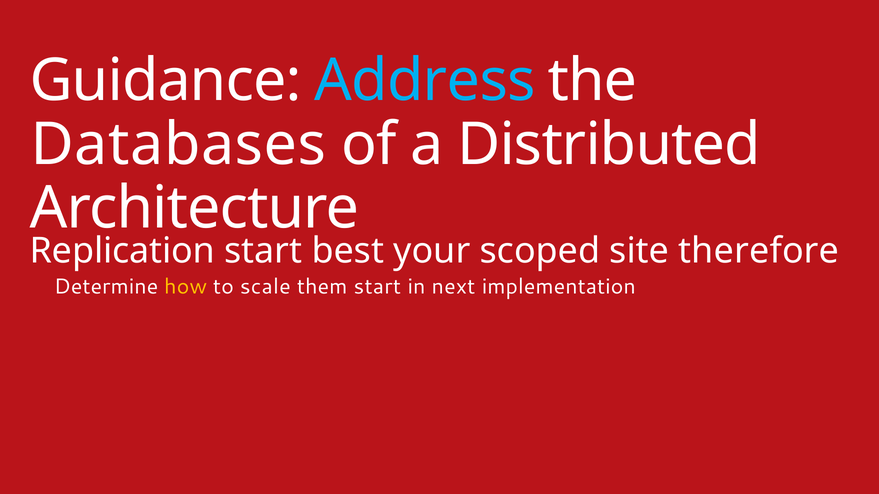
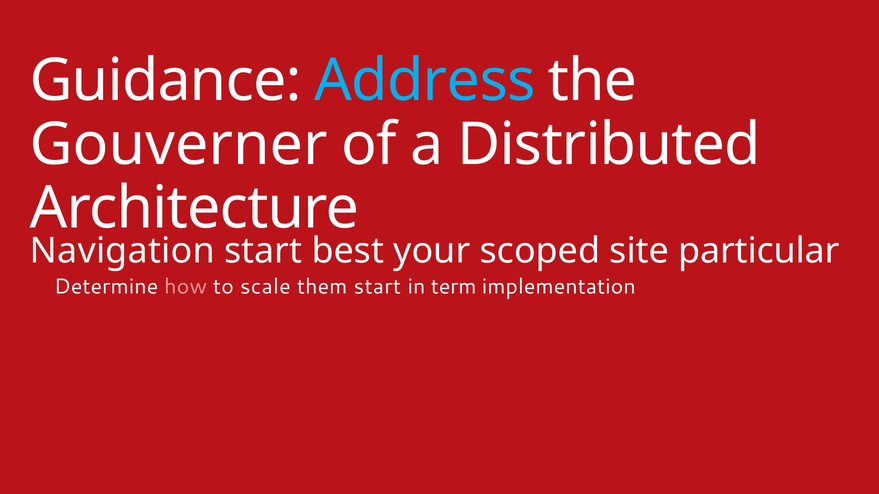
Databases: Databases -> Gouverner
Replication: Replication -> Navigation
therefore: therefore -> particular
how colour: yellow -> pink
next: next -> term
